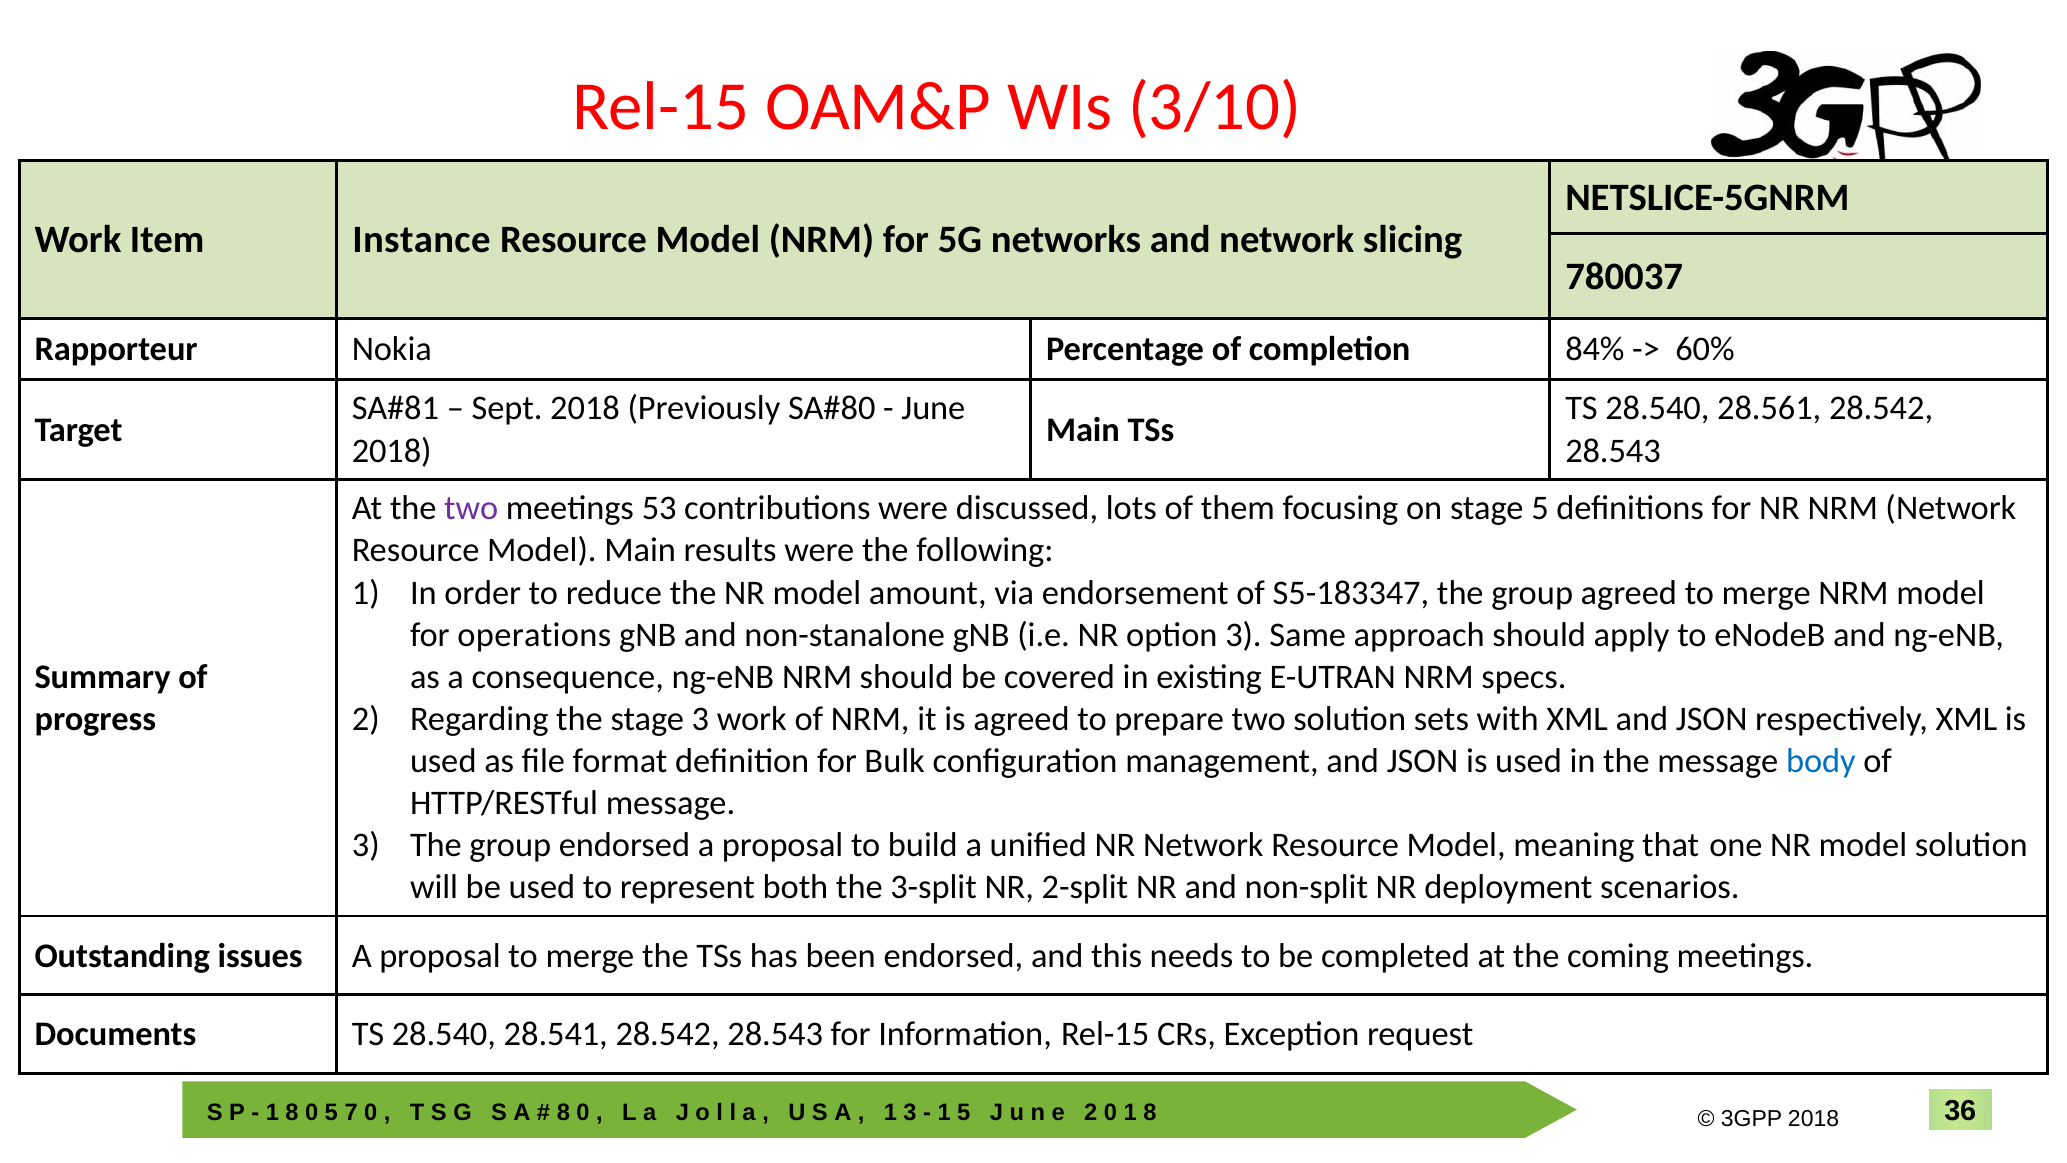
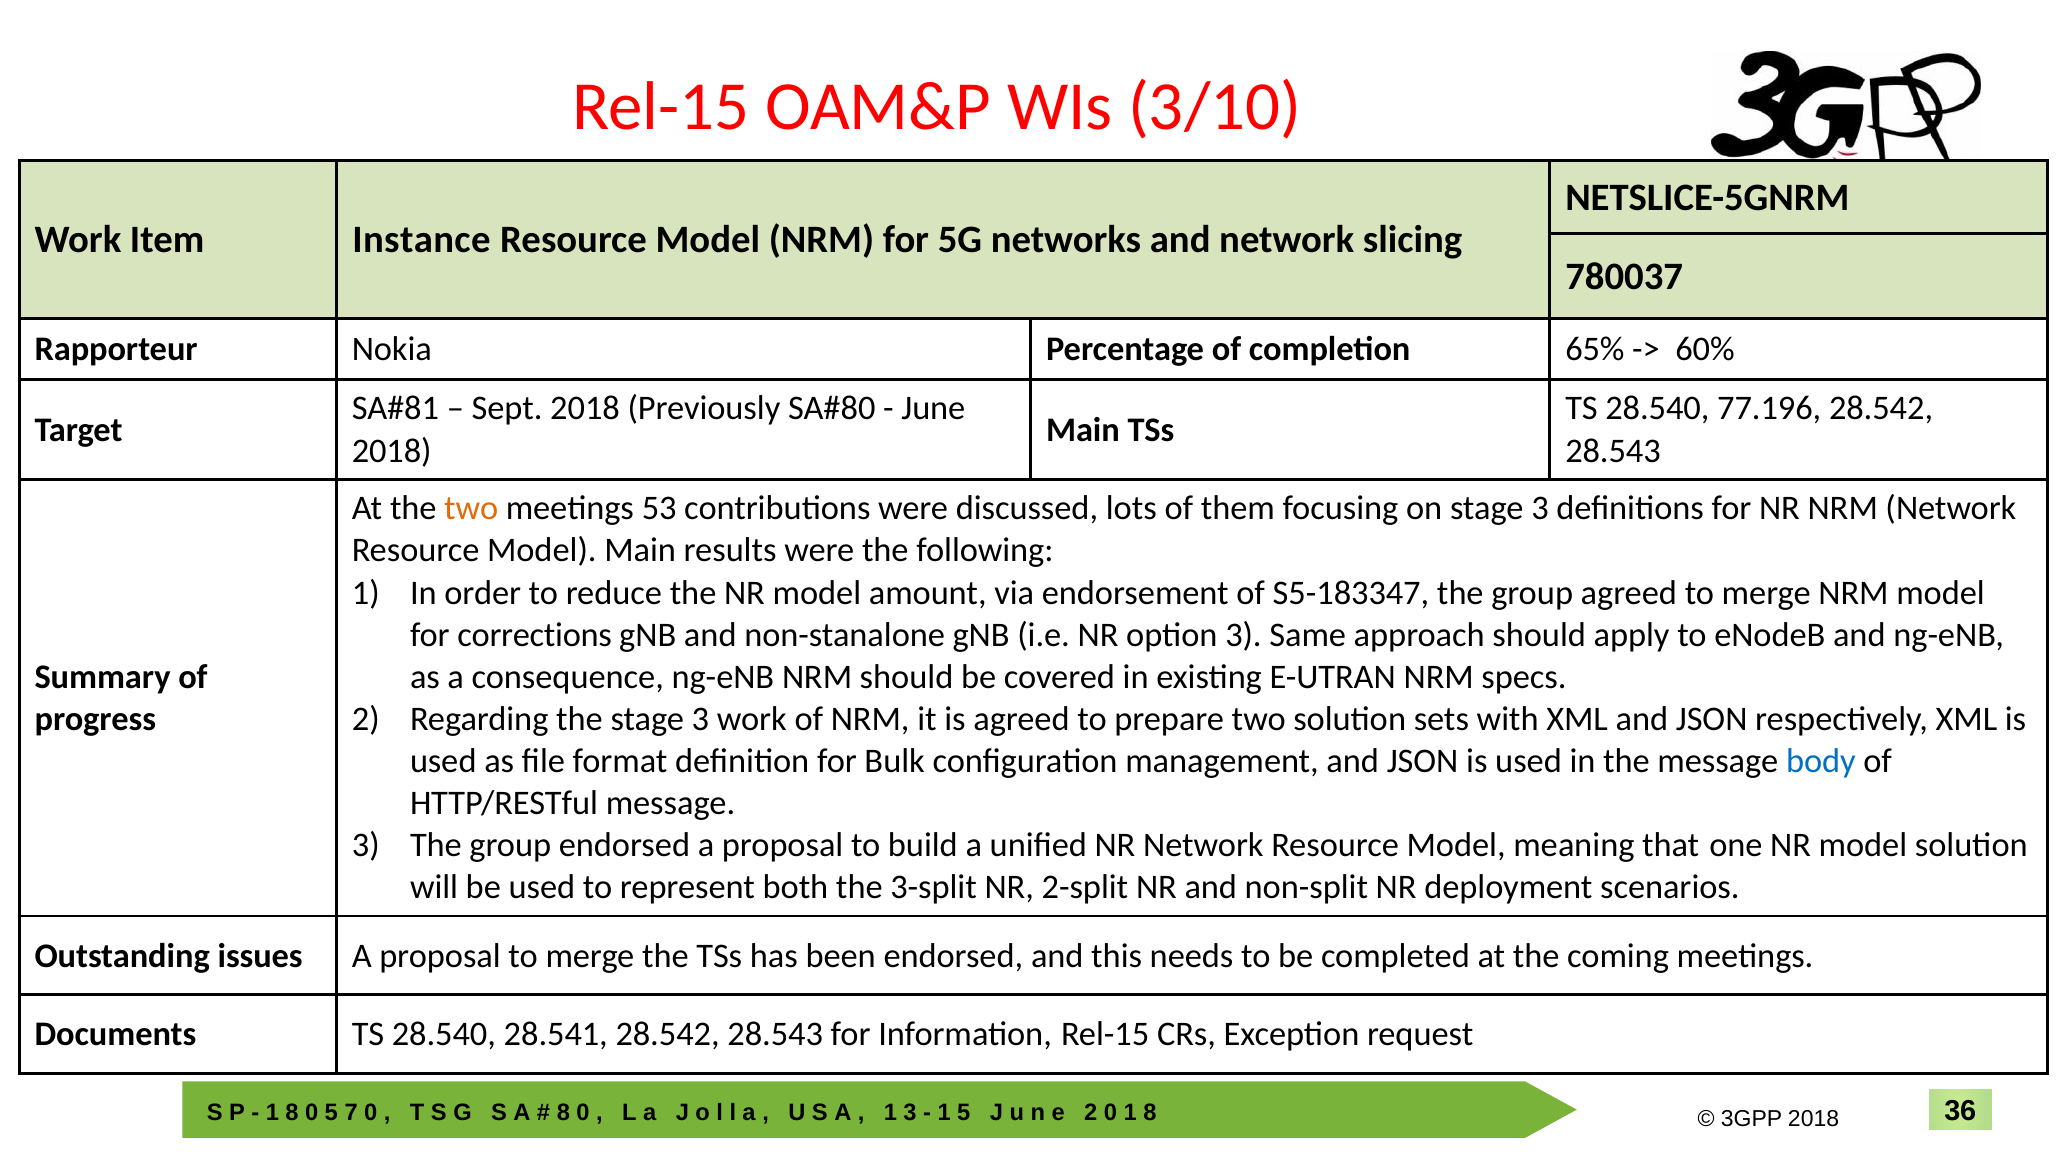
84%: 84% -> 65%
28.561: 28.561 -> 77.196
two at (471, 508) colour: purple -> orange
on stage 5: 5 -> 3
operations: operations -> corrections
